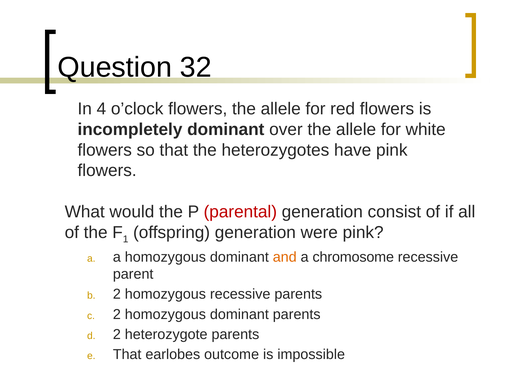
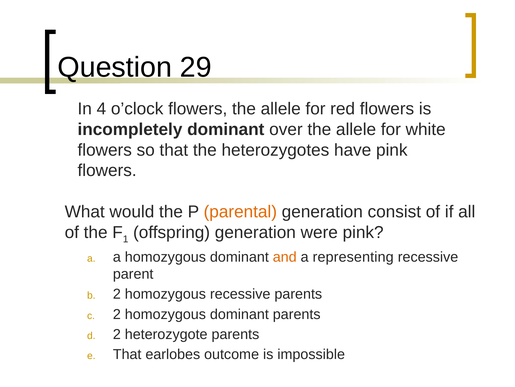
32: 32 -> 29
parental colour: red -> orange
chromosome: chromosome -> representing
